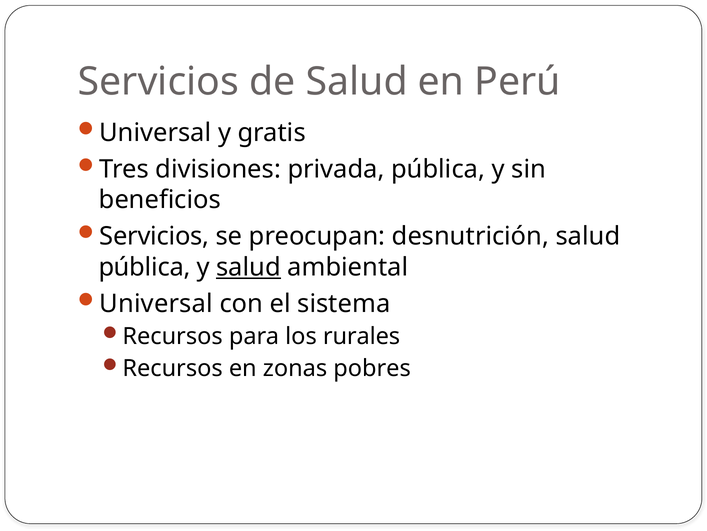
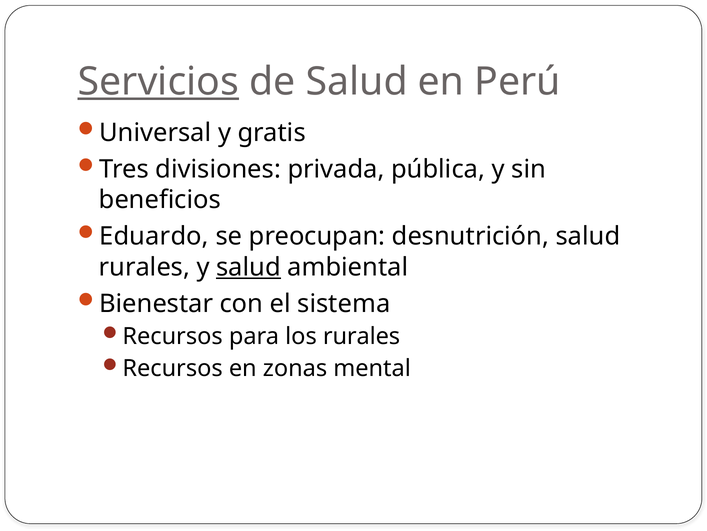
Servicios at (158, 82) underline: none -> present
Servicios at (154, 236): Servicios -> Eduardo
pública at (145, 267): pública -> rurales
Universal at (156, 303): Universal -> Bienestar
pobres: pobres -> mental
